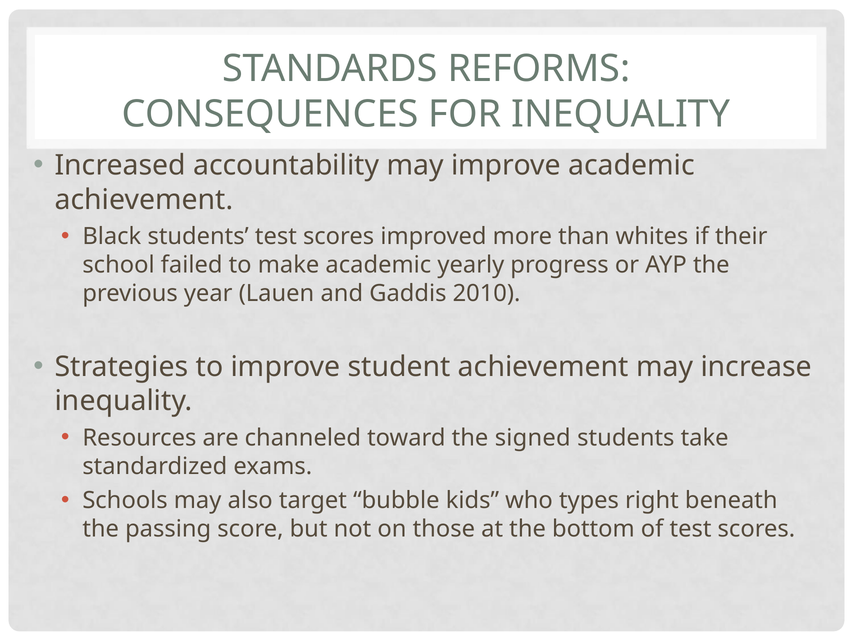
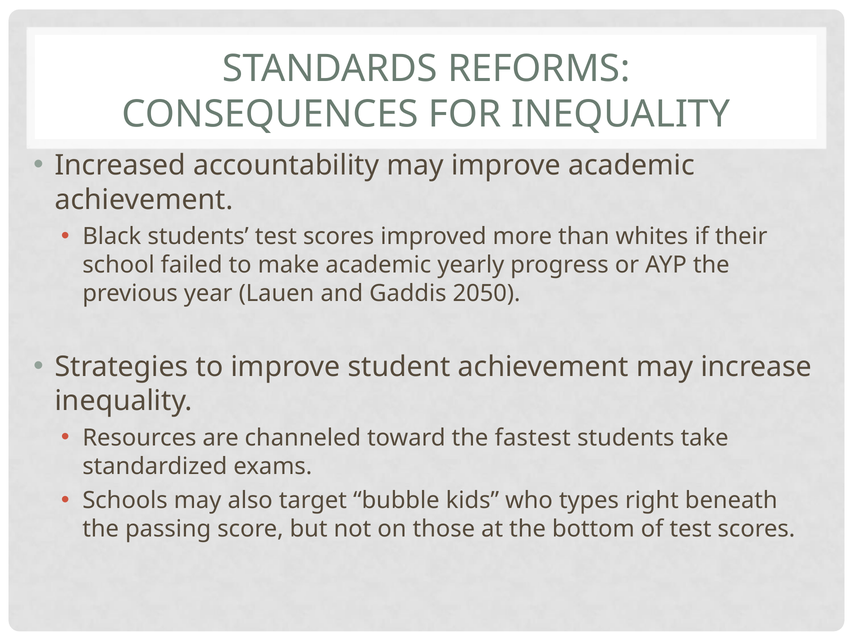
2010: 2010 -> 2050
signed: signed -> fastest
